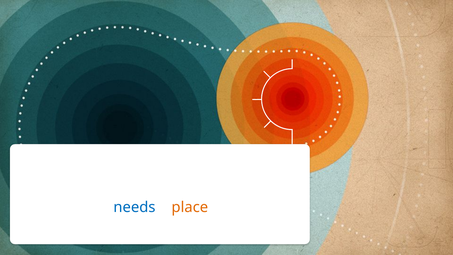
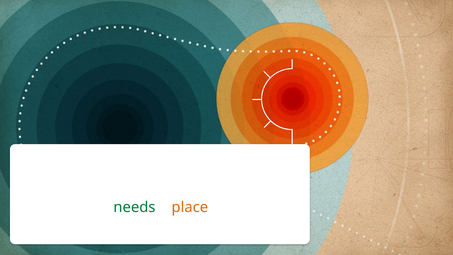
needs colour: blue -> green
